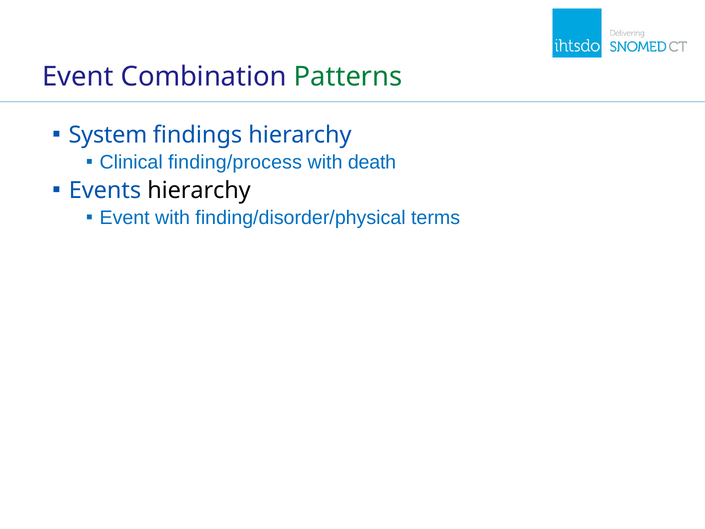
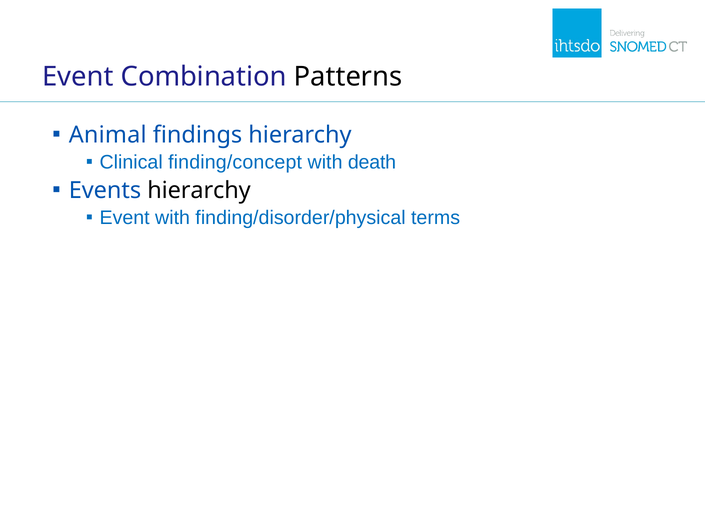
Patterns colour: green -> black
System: System -> Animal
finding/process: finding/process -> finding/concept
